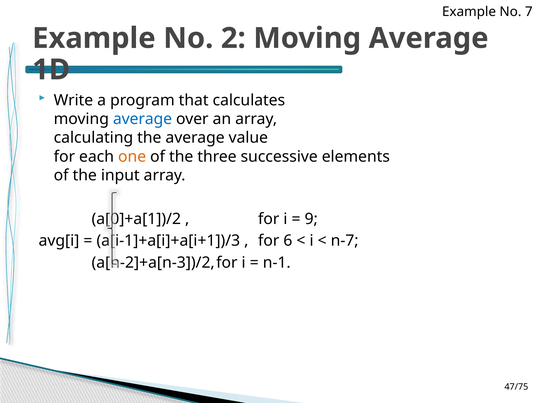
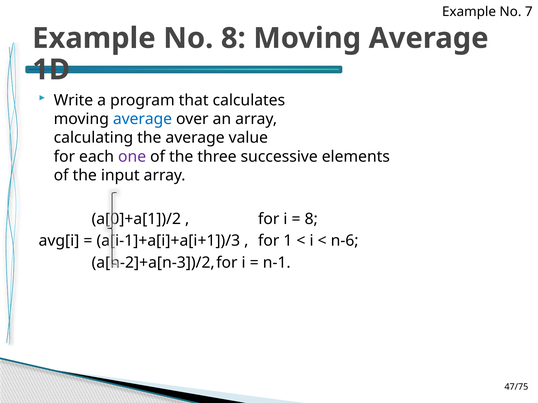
No 2: 2 -> 8
one colour: orange -> purple
9 at (311, 219): 9 -> 8
6: 6 -> 1
n-7: n-7 -> n-6
